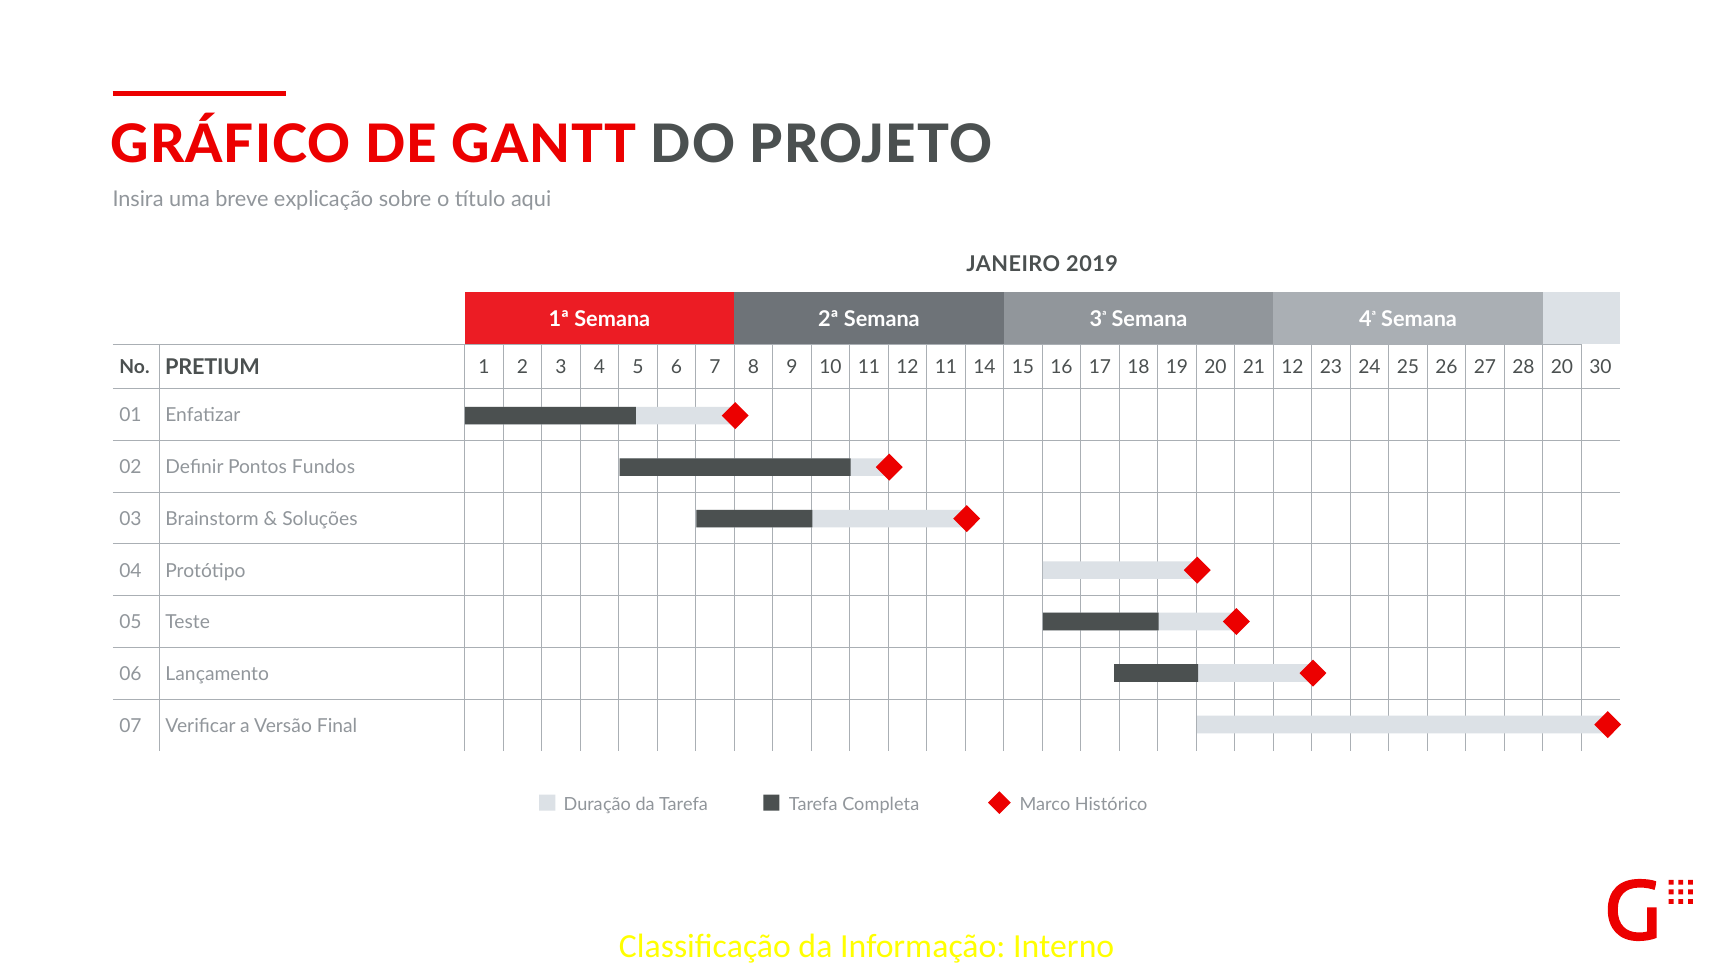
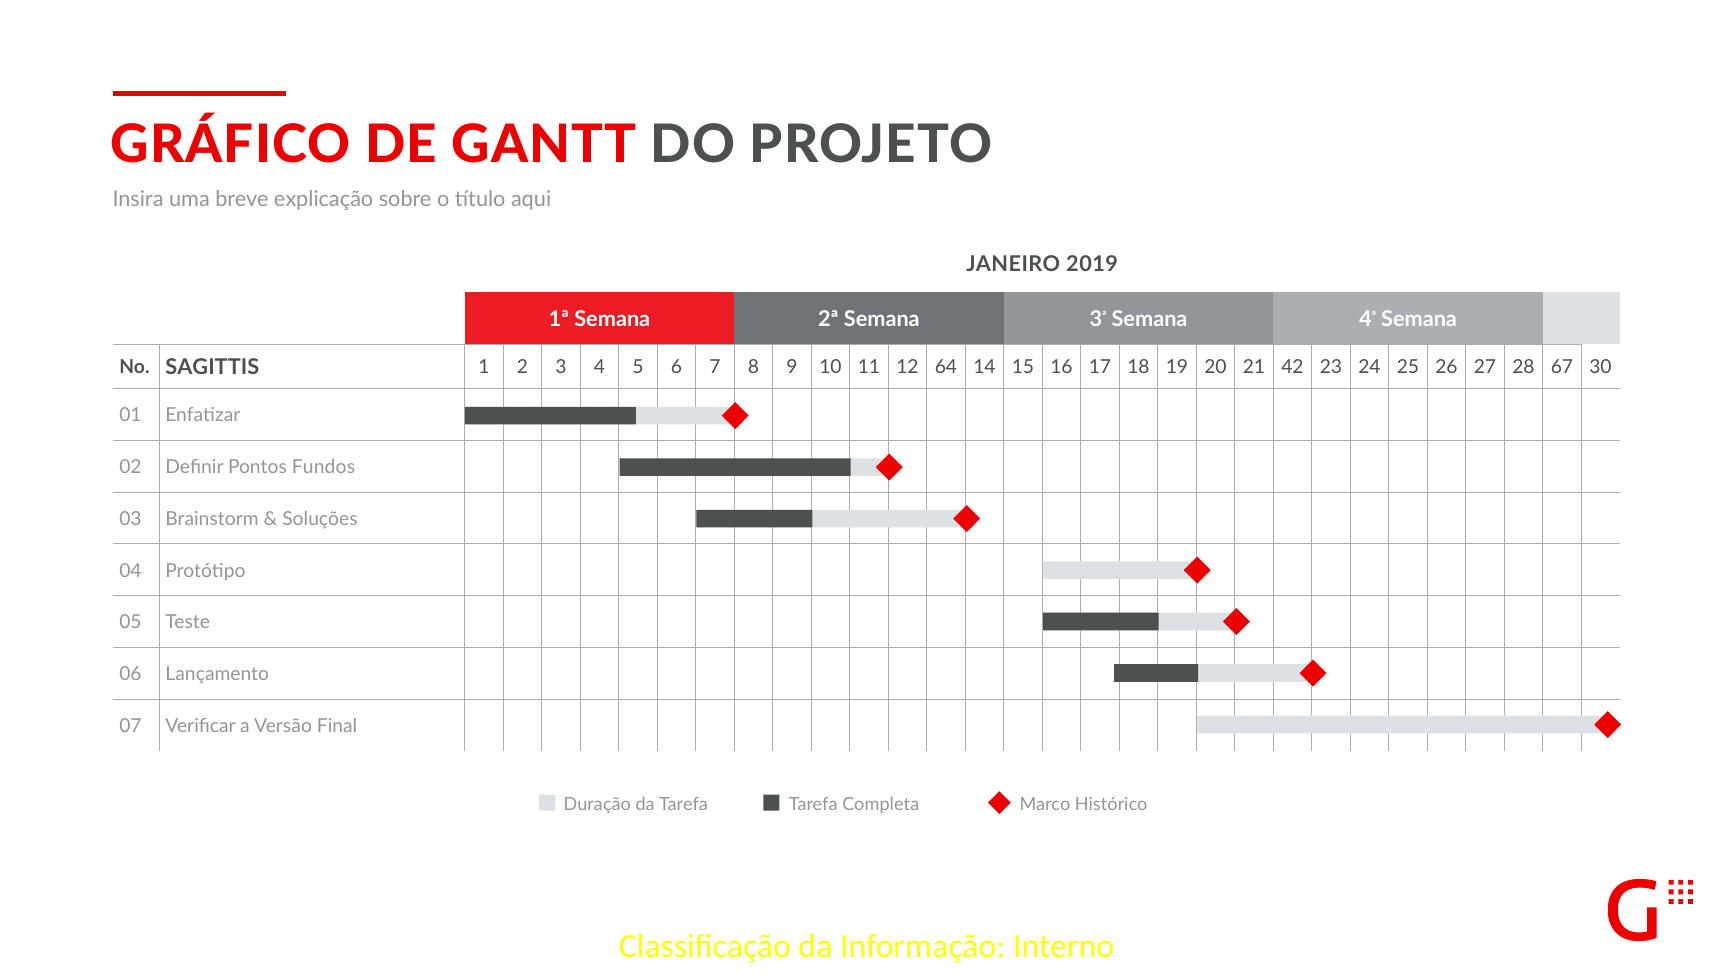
PRETIUM: PRETIUM -> SAGITTIS
12 11: 11 -> 64
21 12: 12 -> 42
28 20: 20 -> 67
